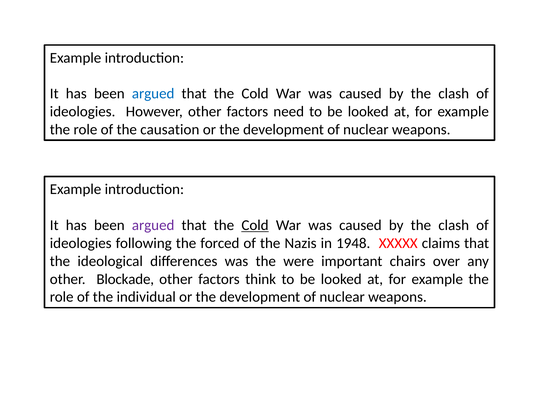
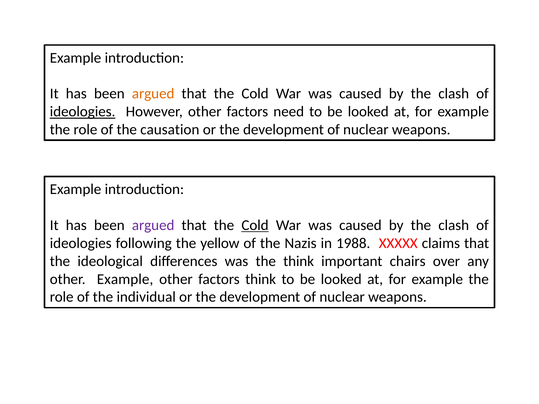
argued at (153, 94) colour: blue -> orange
ideologies at (83, 112) underline: none -> present
forced: forced -> yellow
1948: 1948 -> 1988
the were: were -> think
other Blockade: Blockade -> Example
